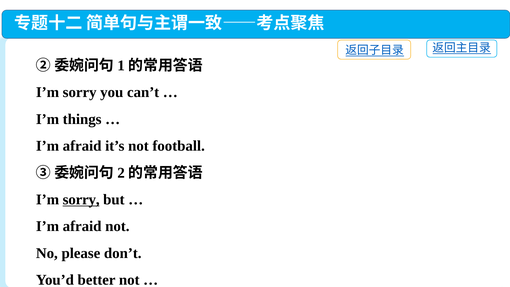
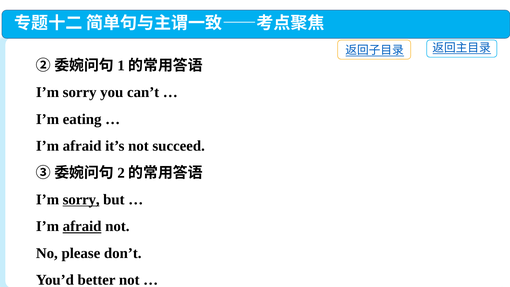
things: things -> eating
football: football -> succeed
afraid at (82, 226) underline: none -> present
